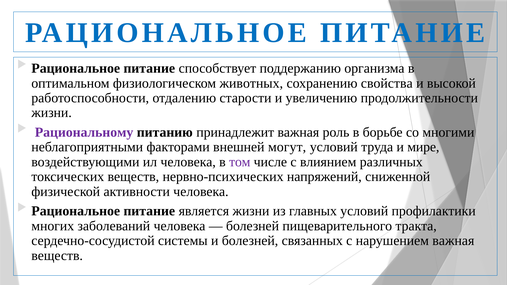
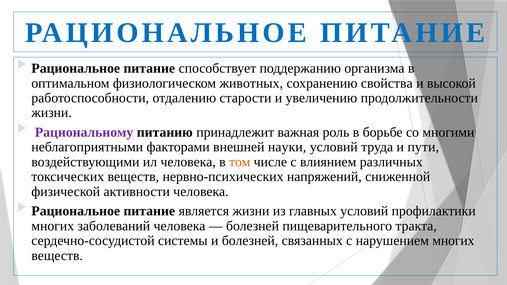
могут: могут -> науки
мире: мире -> пути
том colour: purple -> orange
нарушением важная: важная -> многих
